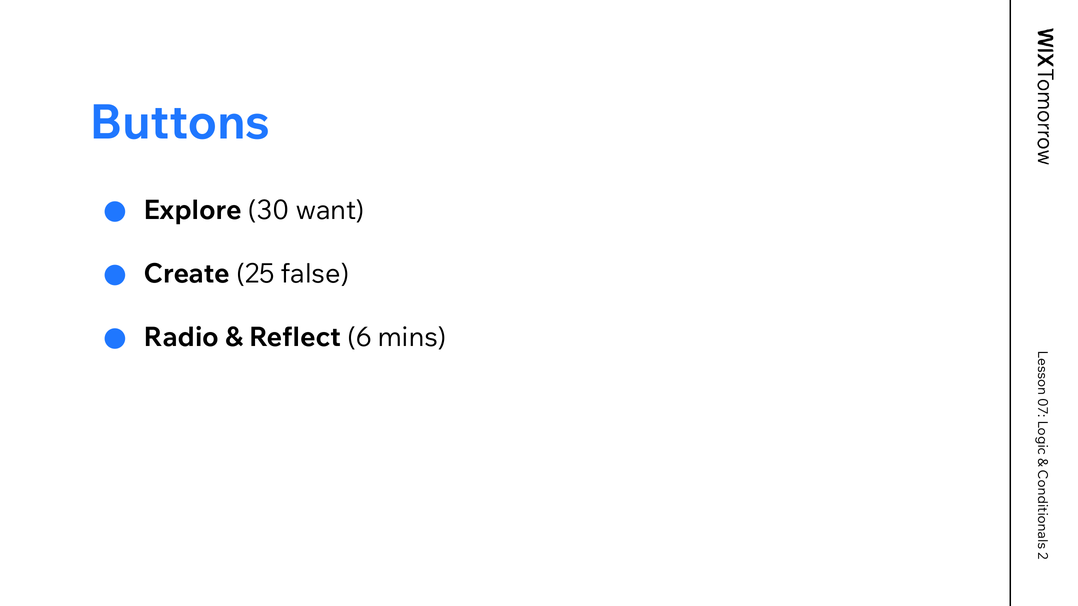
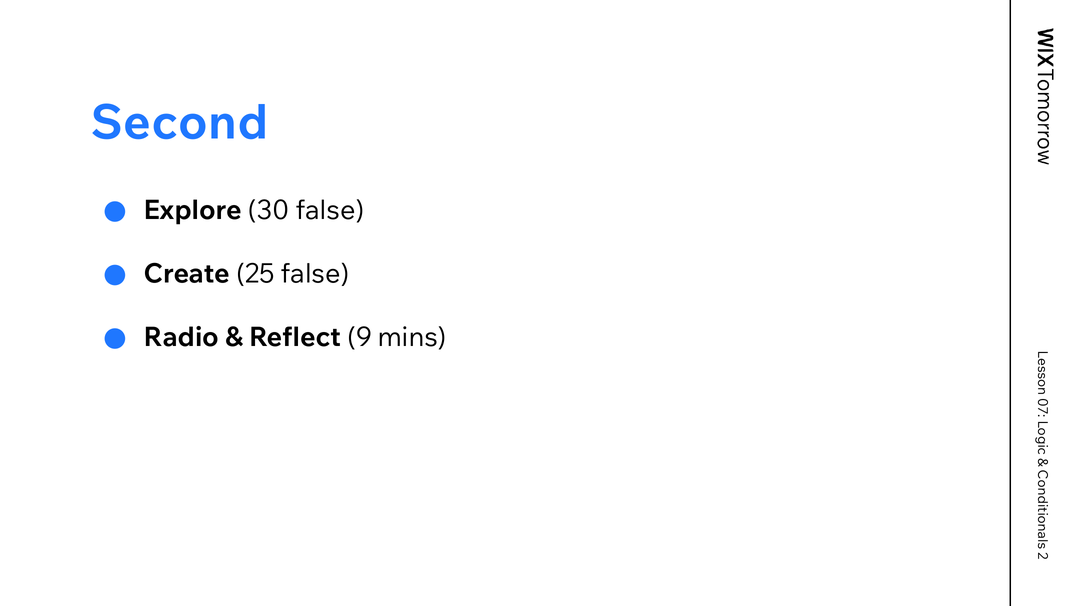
Buttons: Buttons -> Second
30 want: want -> false
6: 6 -> 9
